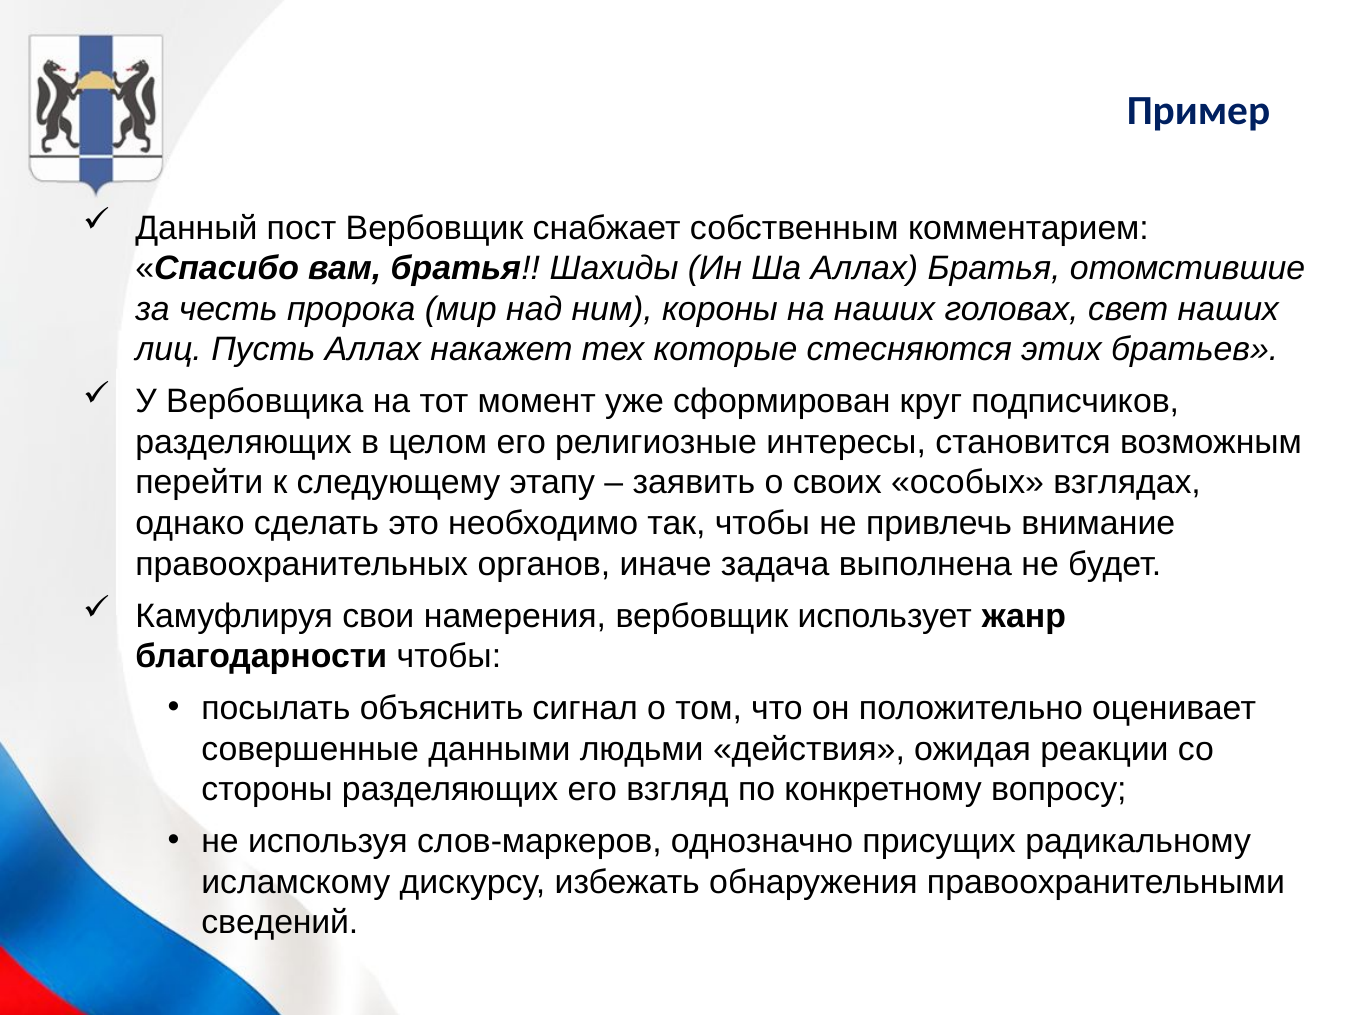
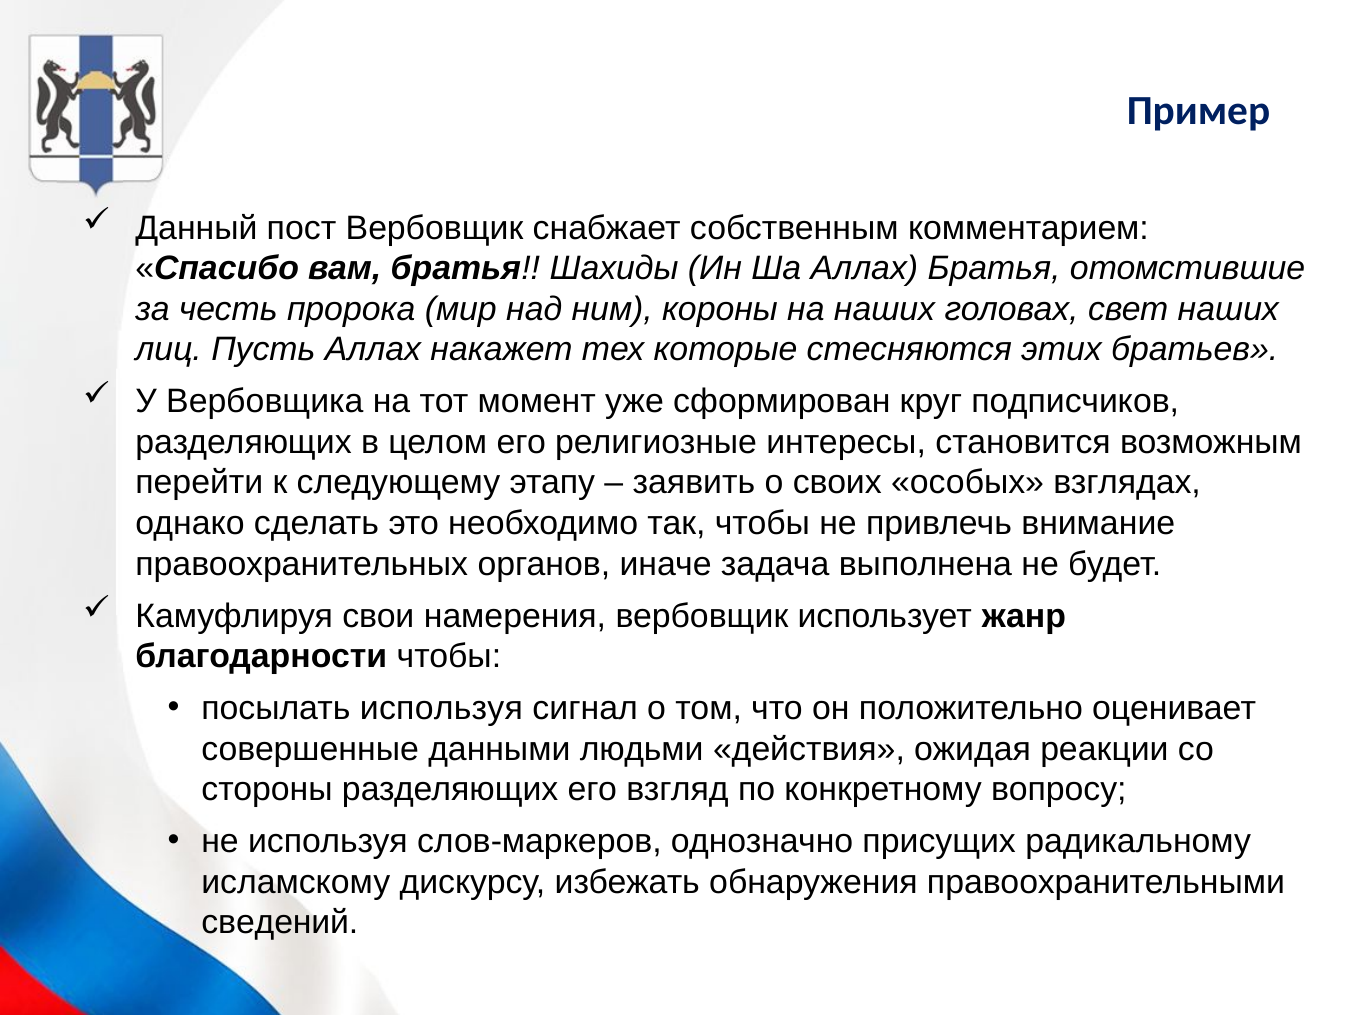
посылать объяснить: объяснить -> используя
